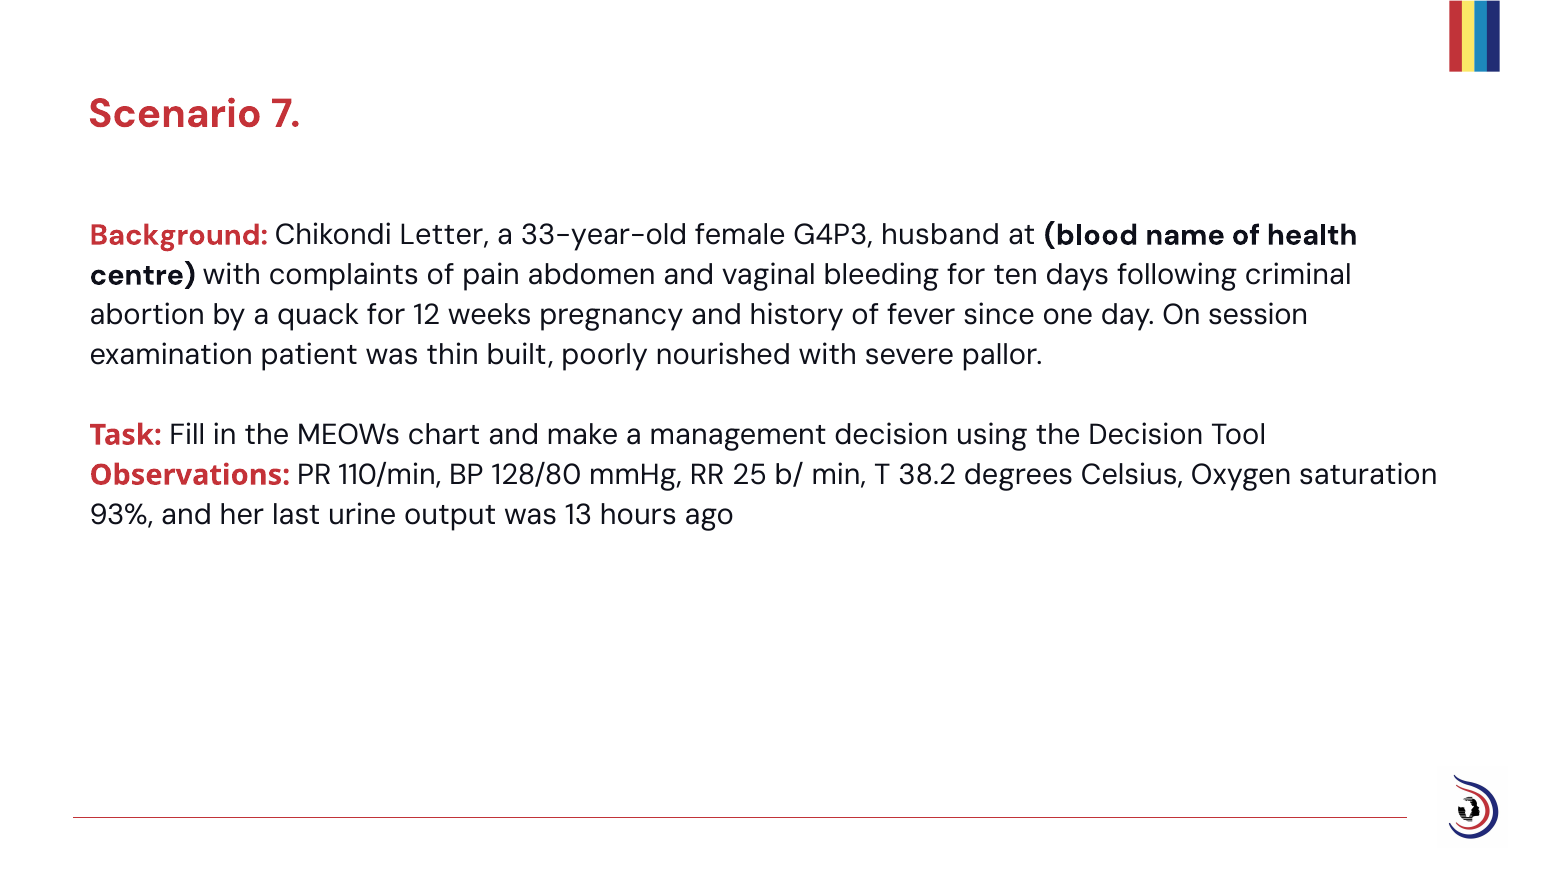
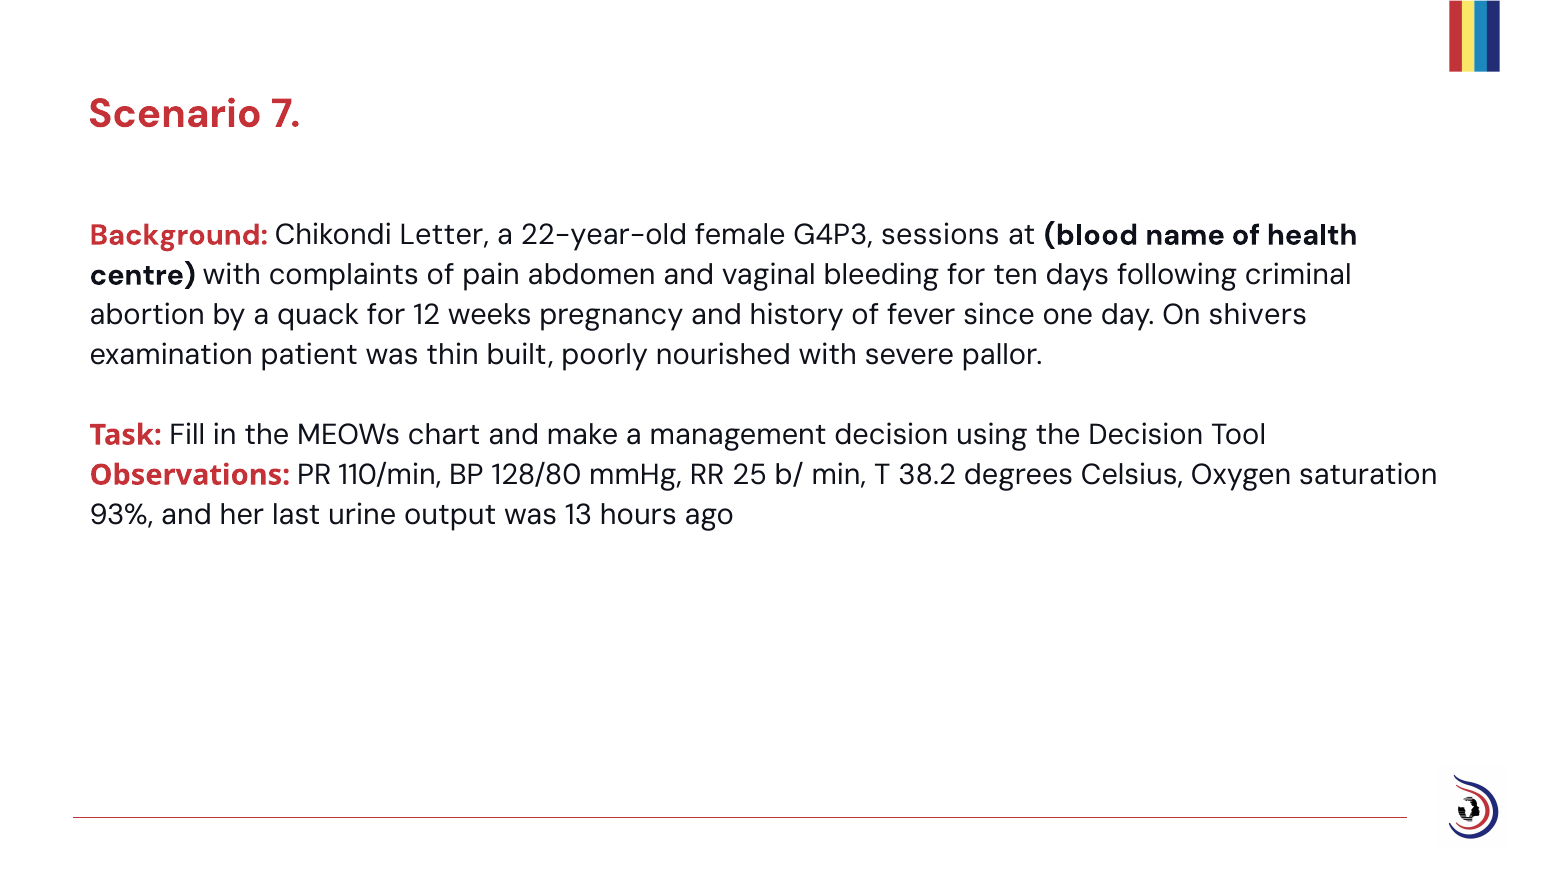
33-year-old: 33-year-old -> 22-year-old
husband: husband -> sessions
session: session -> shivers
